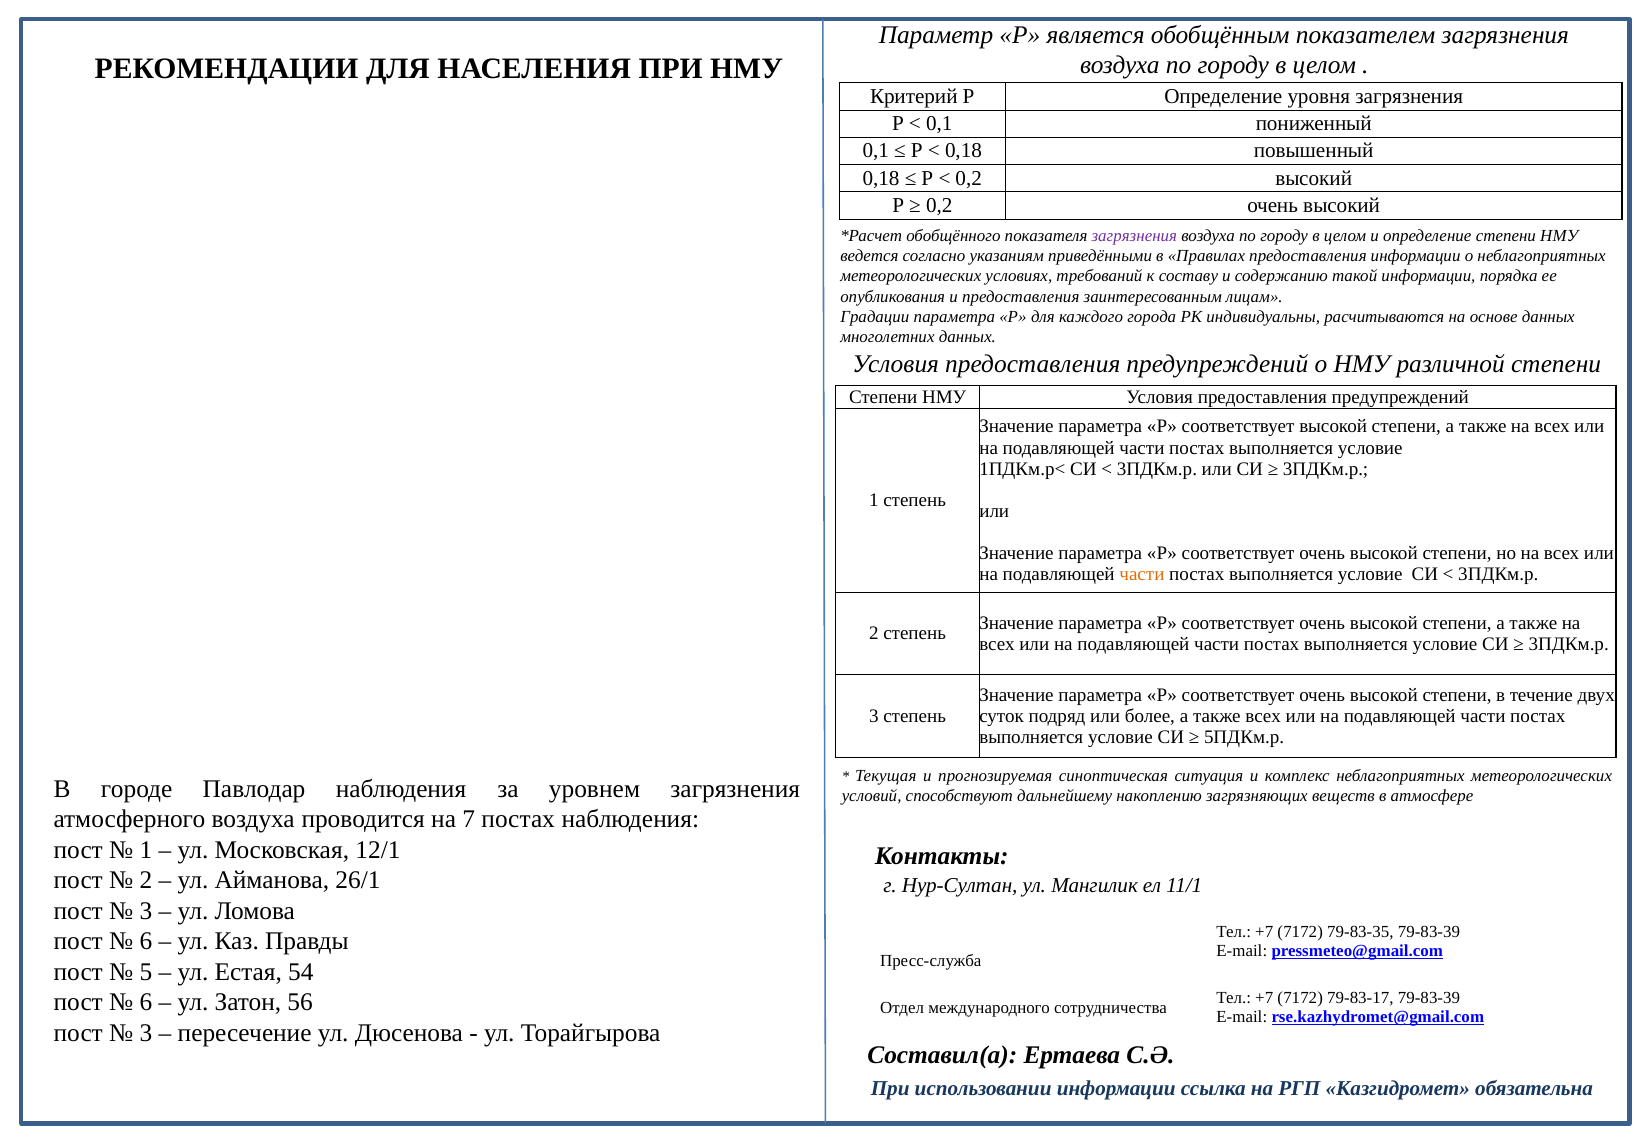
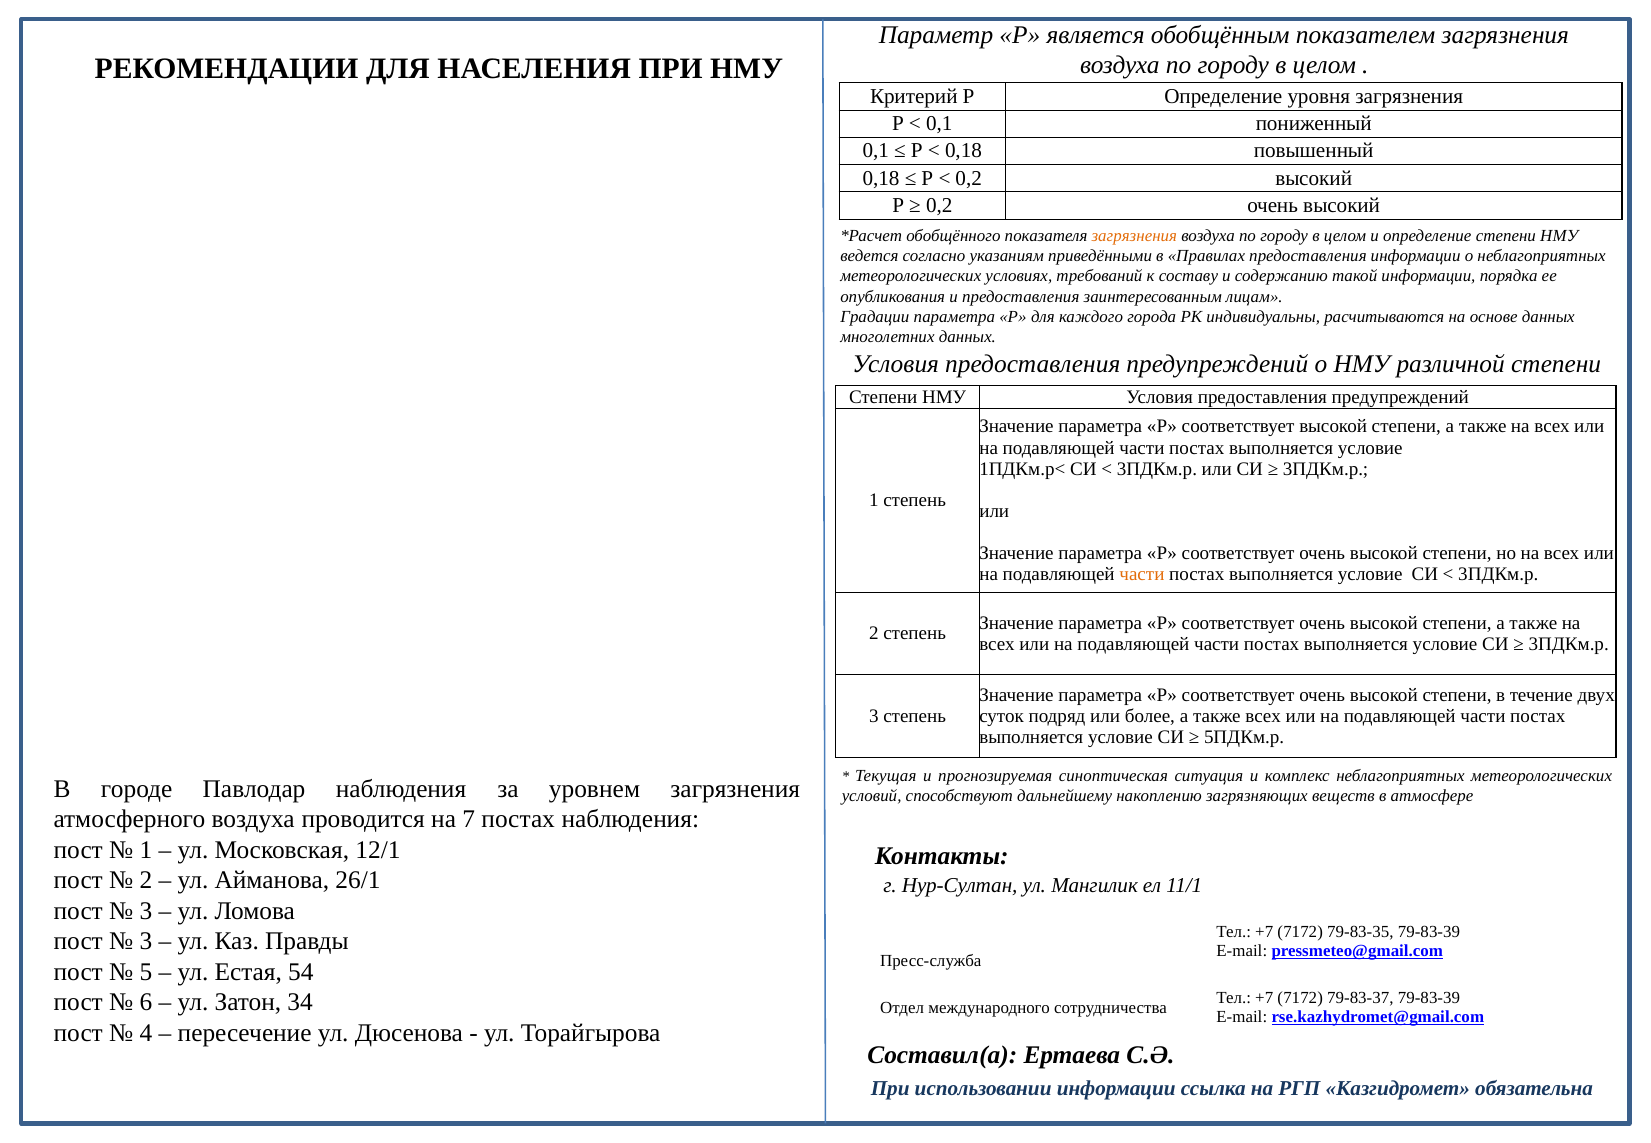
загрязнения at (1134, 236) colour: purple -> orange
6 at (146, 941): 6 -> 3
79-83-17: 79-83-17 -> 79-83-37
56: 56 -> 34
3 at (146, 1033): 3 -> 4
